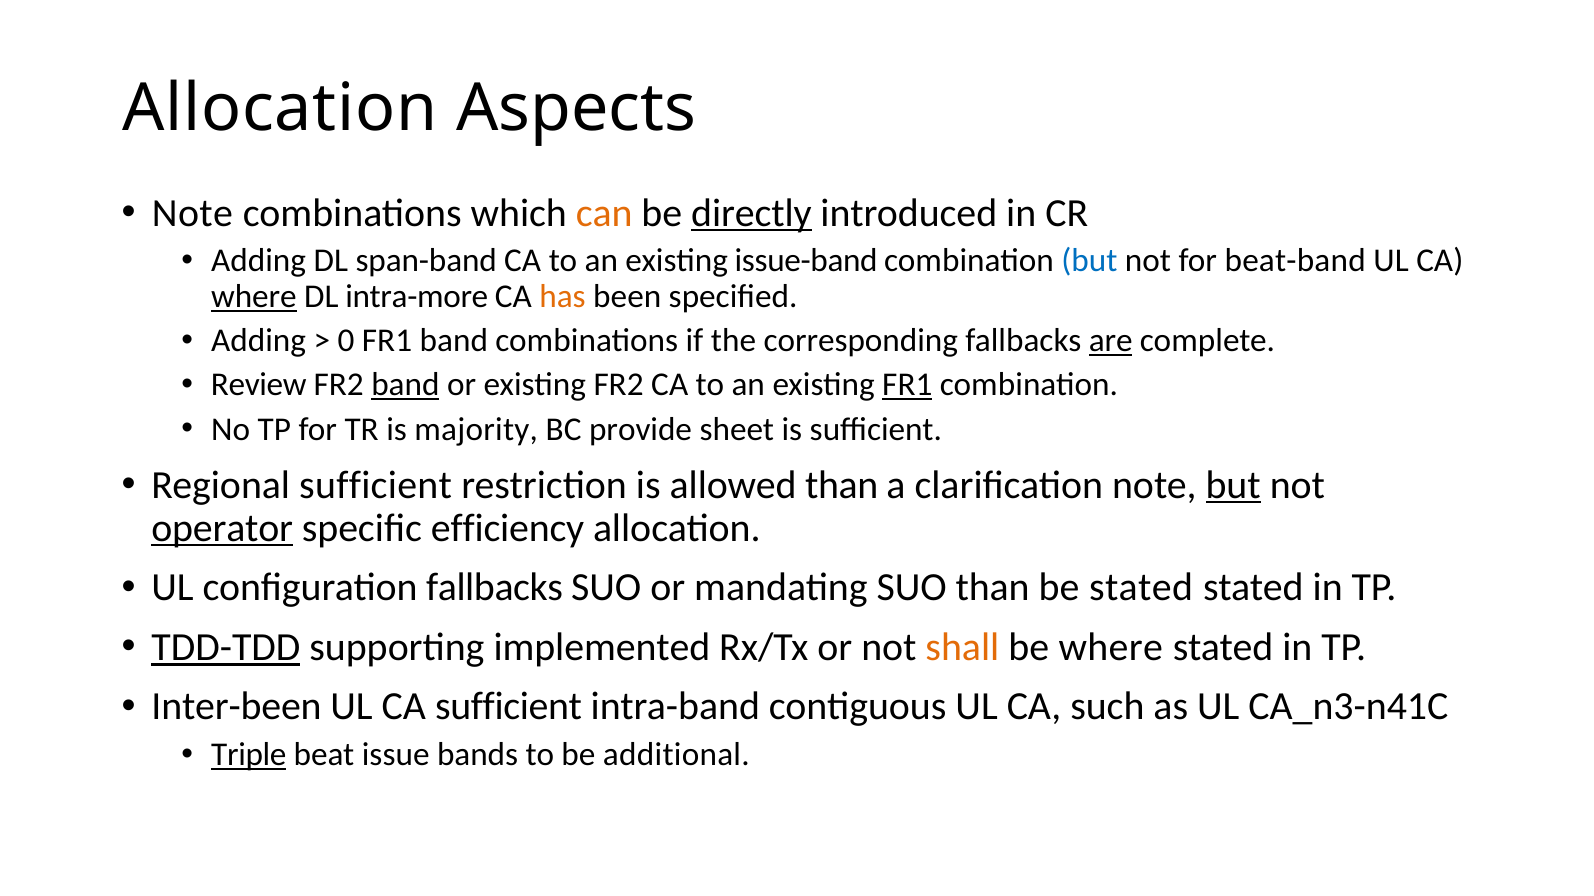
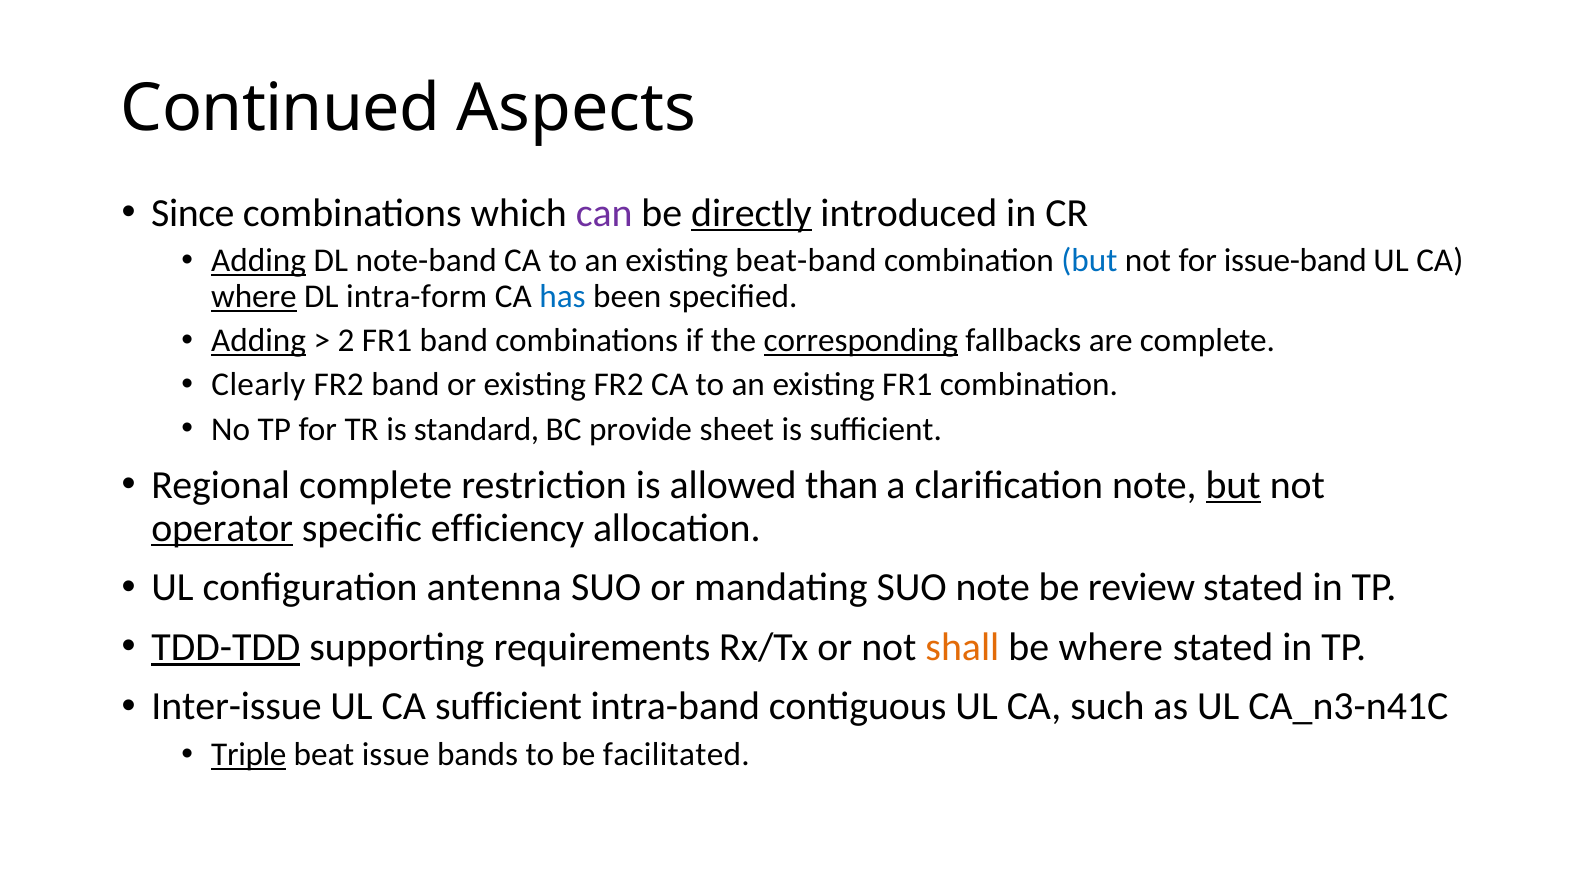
Allocation at (280, 109): Allocation -> Continued
Note at (192, 213): Note -> Since
can colour: orange -> purple
Adding at (259, 261) underline: none -> present
span-band: span-band -> note-band
issue-band: issue-band -> beat-band
beat-band: beat-band -> issue-band
intra-more: intra-more -> intra-form
has colour: orange -> blue
Adding at (259, 341) underline: none -> present
0: 0 -> 2
corresponding underline: none -> present
are underline: present -> none
Review: Review -> Clearly
band at (405, 385) underline: present -> none
FR1 at (907, 385) underline: present -> none
majority: majority -> standard
Regional sufficient: sufficient -> complete
configuration fallbacks: fallbacks -> antenna
SUO than: than -> note
be stated: stated -> review
implemented: implemented -> requirements
Inter-been: Inter-been -> Inter-issue
additional: additional -> facilitated
